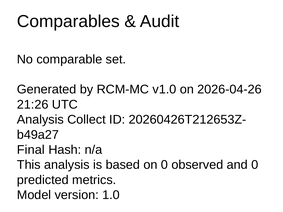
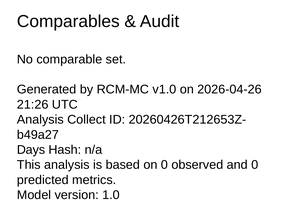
Final: Final -> Days
